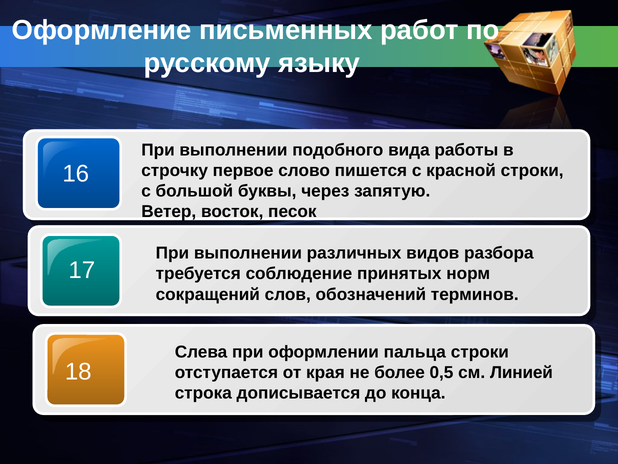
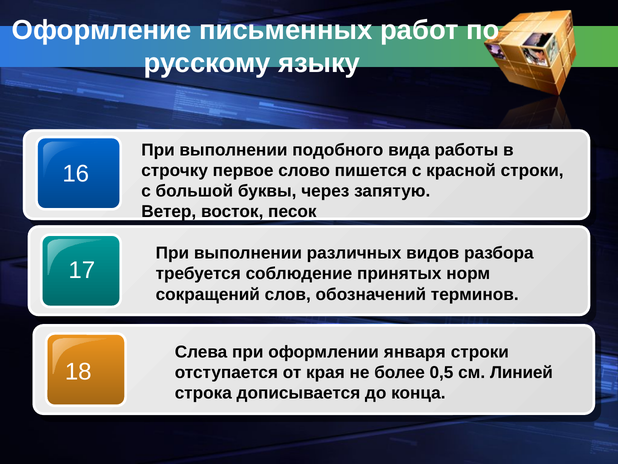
пальца: пальца -> января
